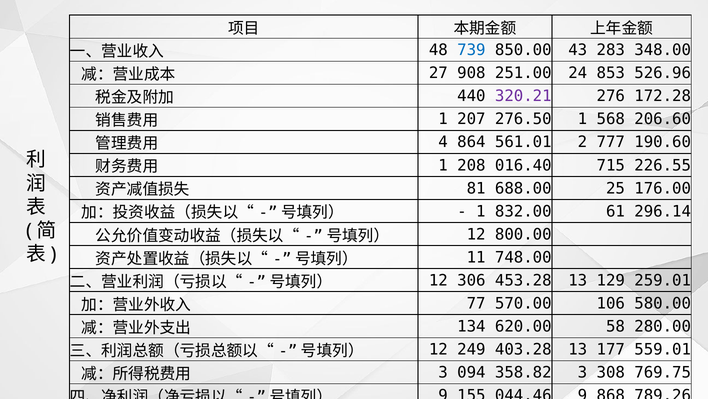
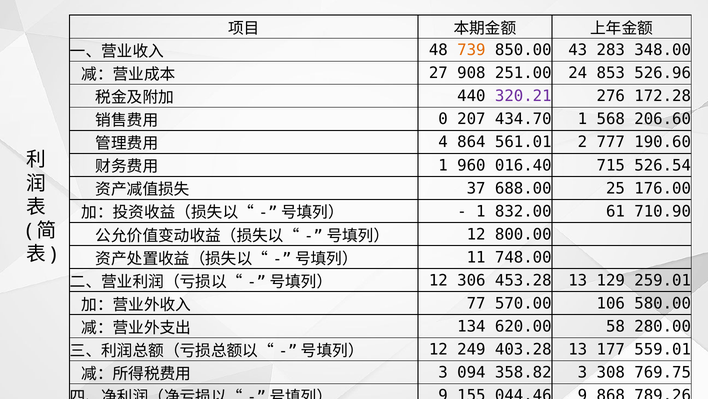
739 colour: blue -> orange
1 at (443, 119): 1 -> 0
276.50: 276.50 -> 434.70
208: 208 -> 960
226.55: 226.55 -> 526.54
81: 81 -> 37
296.14: 296.14 -> 710.90
